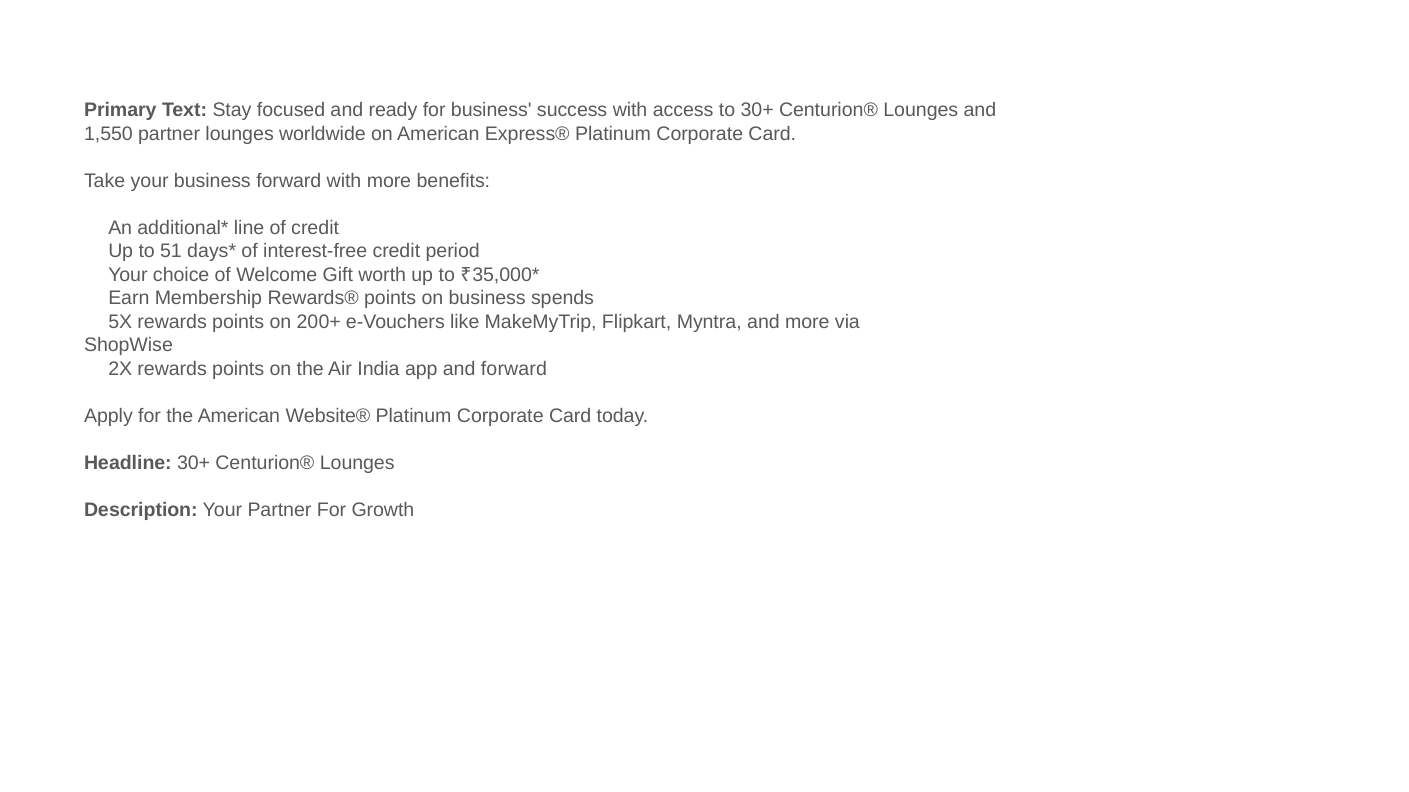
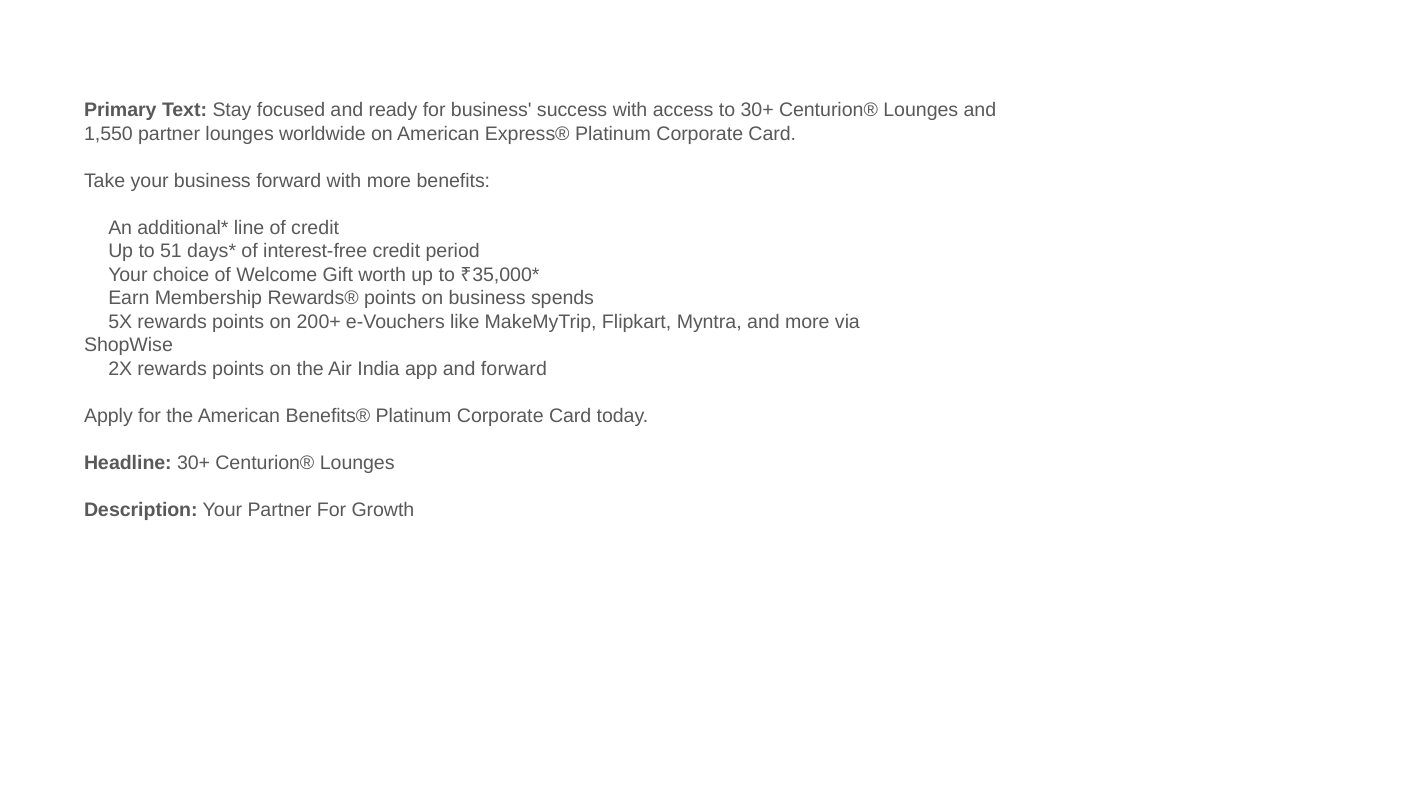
Website®: Website® -> Benefits®
